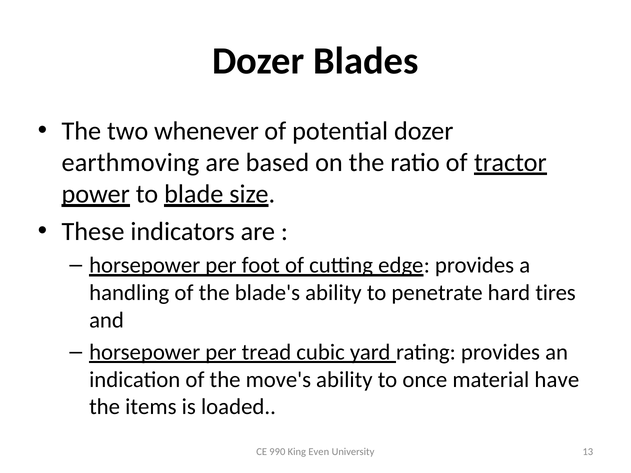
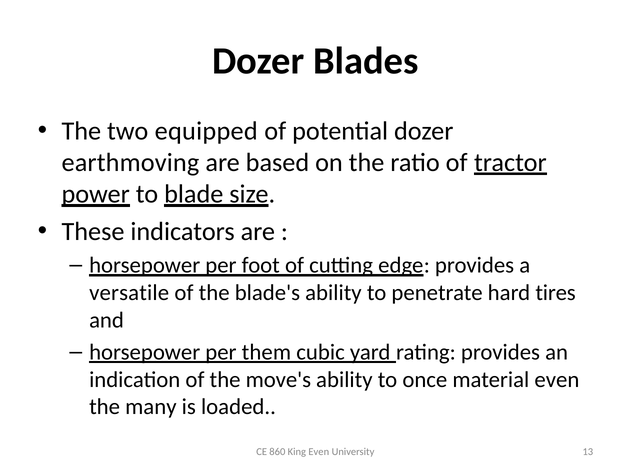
whenever: whenever -> equipped
handling: handling -> versatile
tread: tread -> them
material have: have -> even
items: items -> many
990: 990 -> 860
